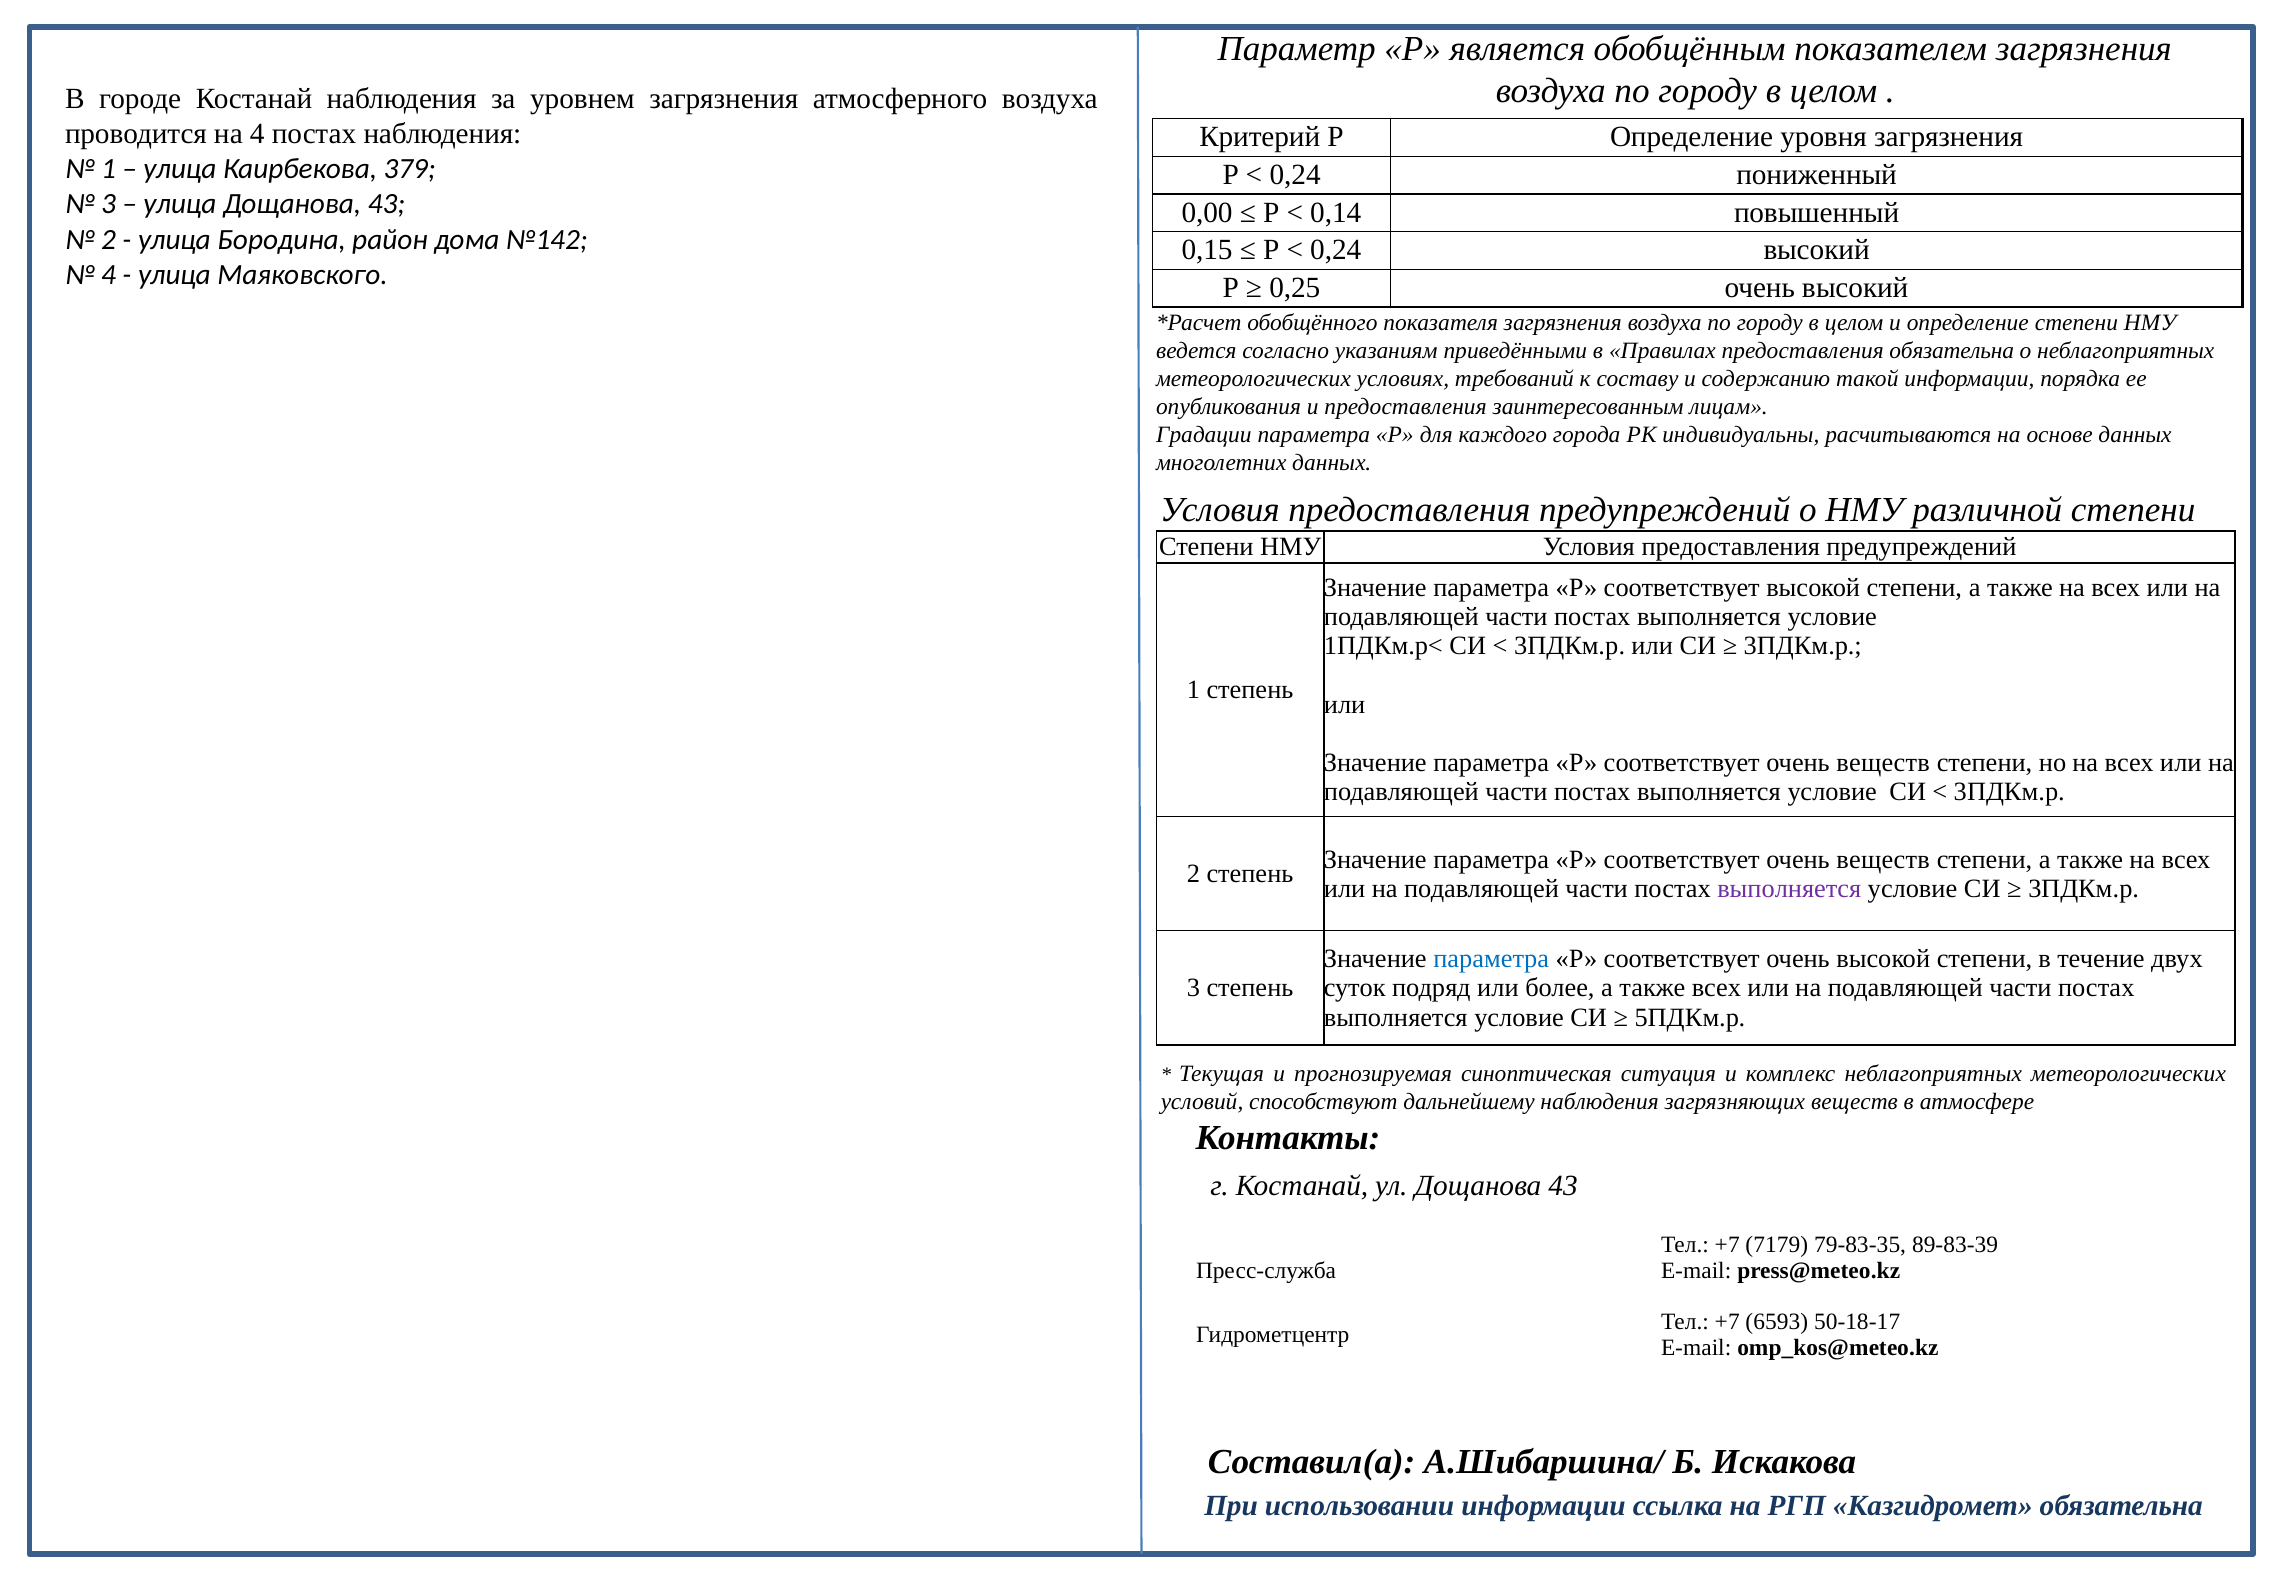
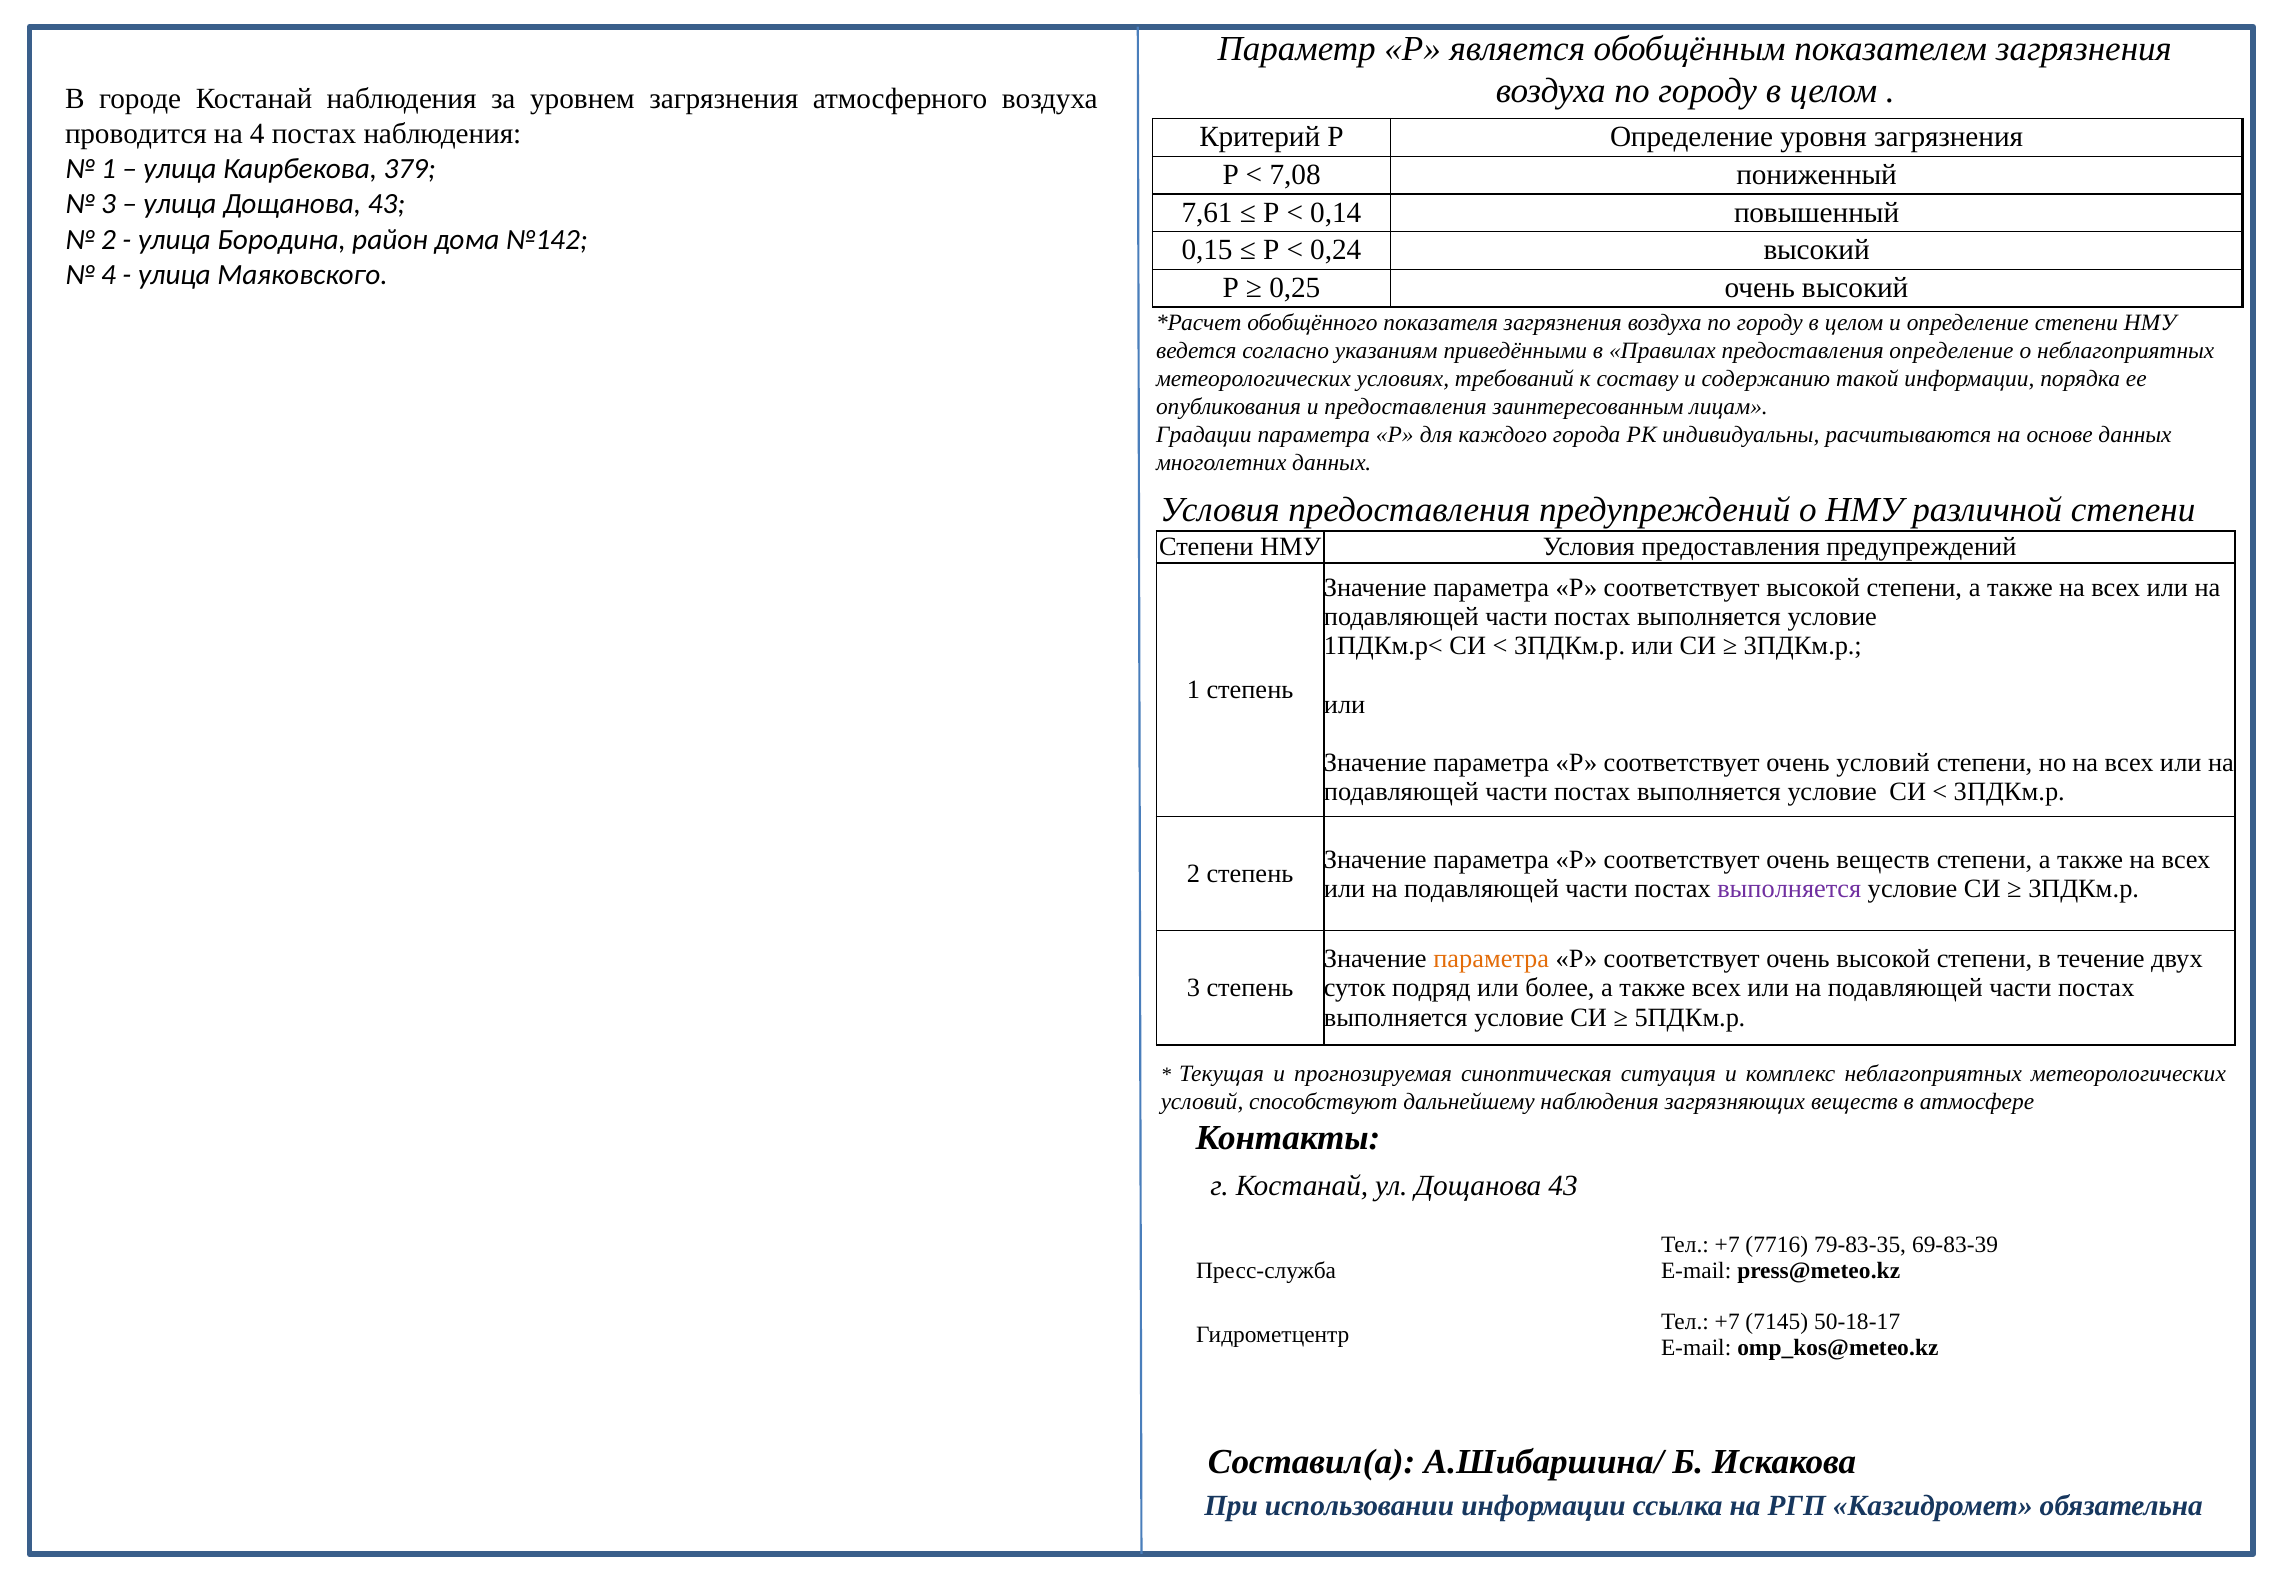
0,24 at (1295, 175): 0,24 -> 7,08
0,00: 0,00 -> 7,61
предоставления обязательна: обязательна -> определение
веществ at (1883, 763): веществ -> условий
параметра at (1491, 959) colour: blue -> orange
7179: 7179 -> 7716
89-83-39: 89-83-39 -> 69-83-39
6593: 6593 -> 7145
